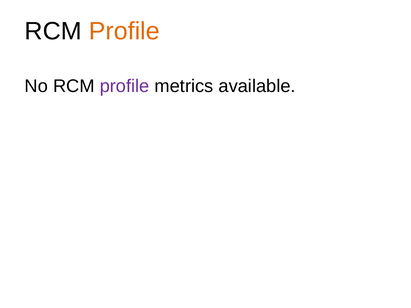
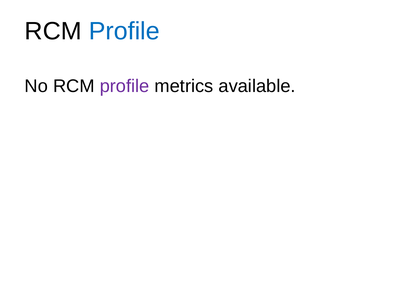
Profile at (124, 31) colour: orange -> blue
